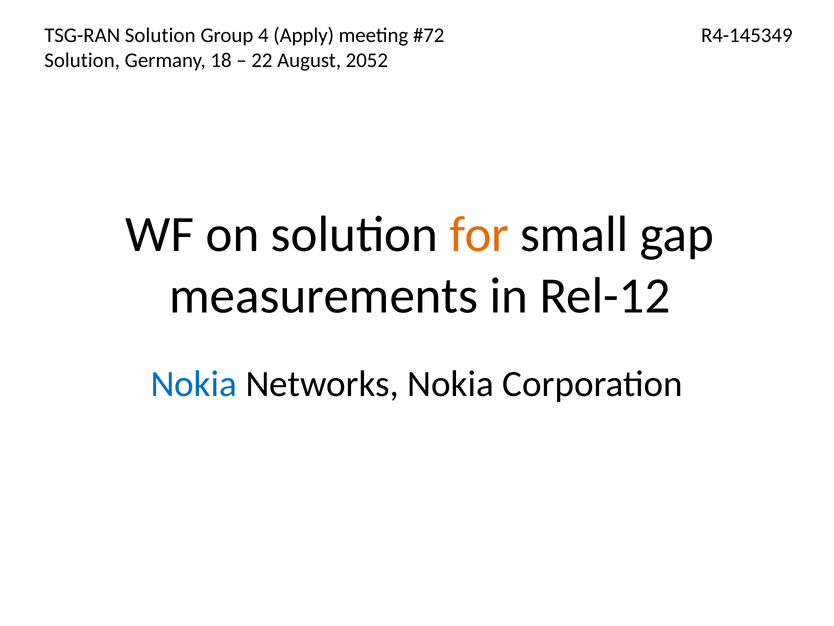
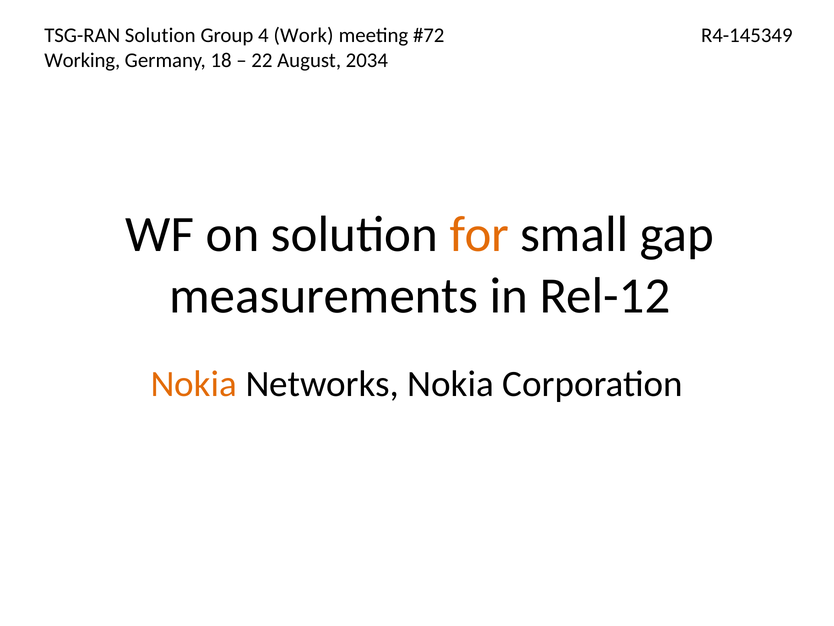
Apply: Apply -> Work
Solution at (82, 60): Solution -> Working
2052: 2052 -> 2034
Nokia at (194, 383) colour: blue -> orange
